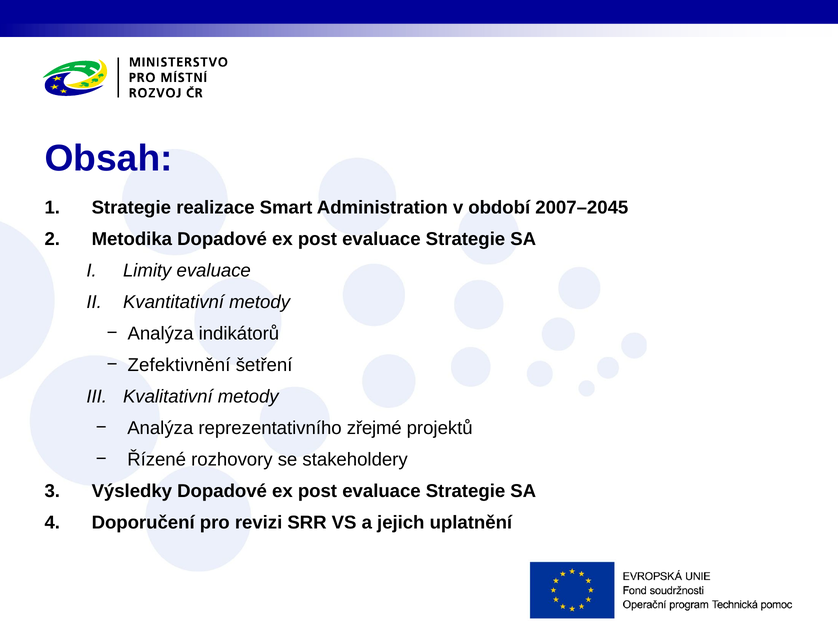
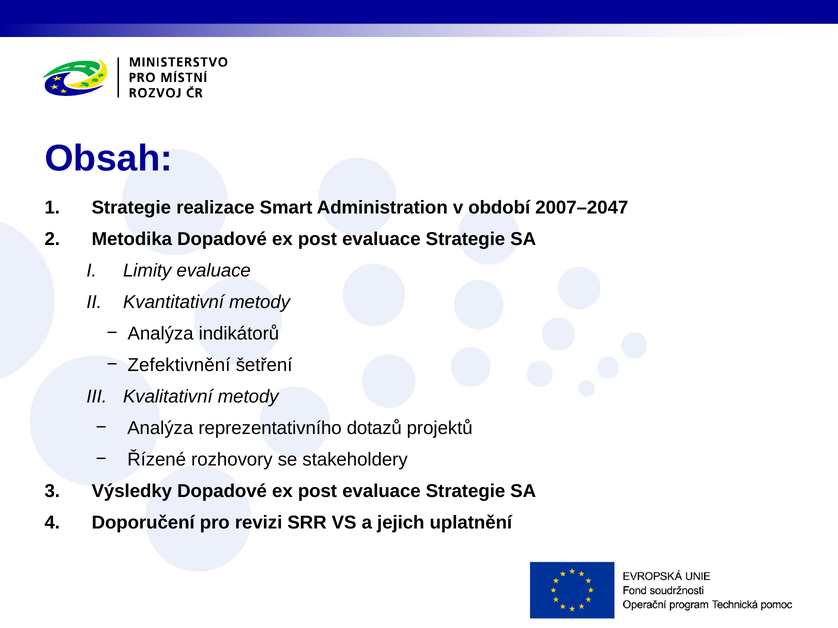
2007–2045: 2007–2045 -> 2007–2047
zřejmé: zřejmé -> dotazů
